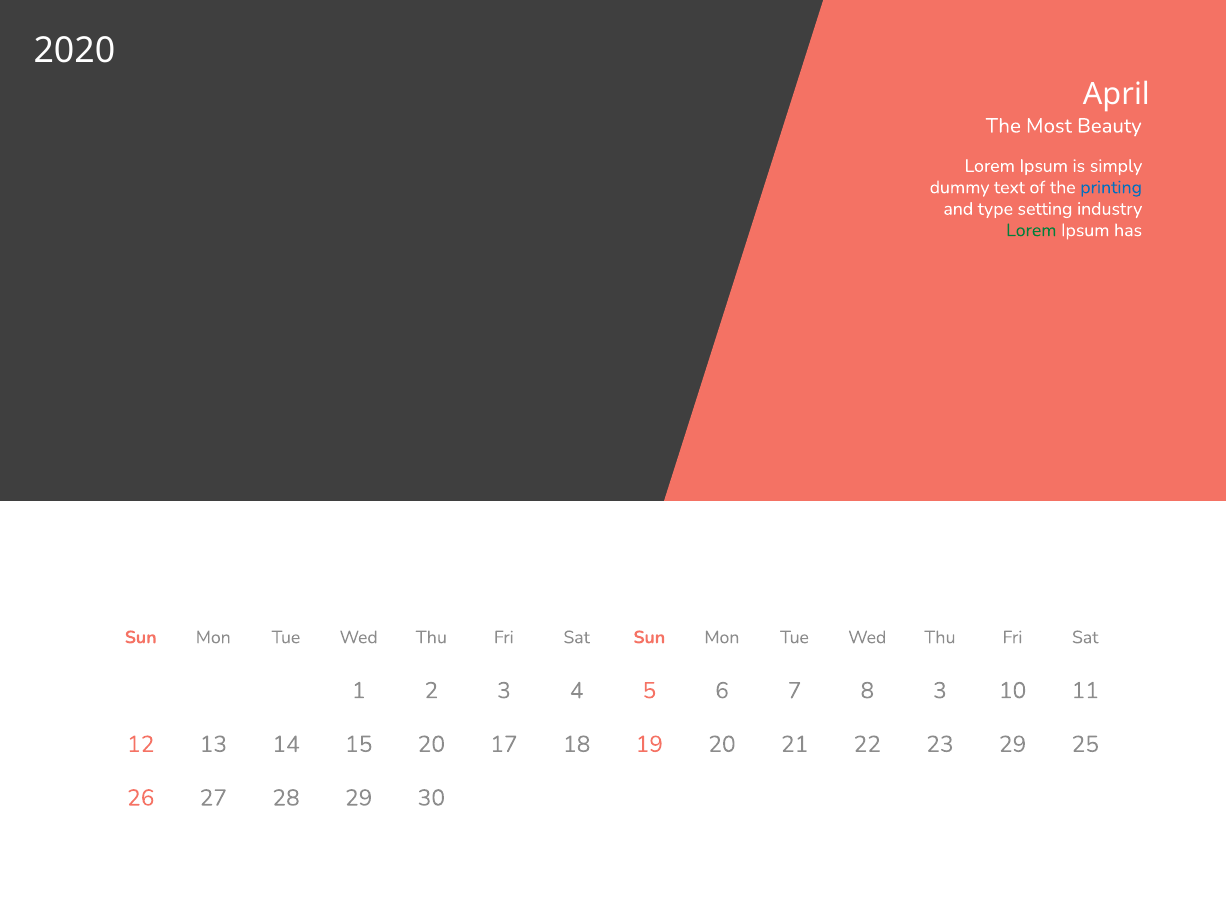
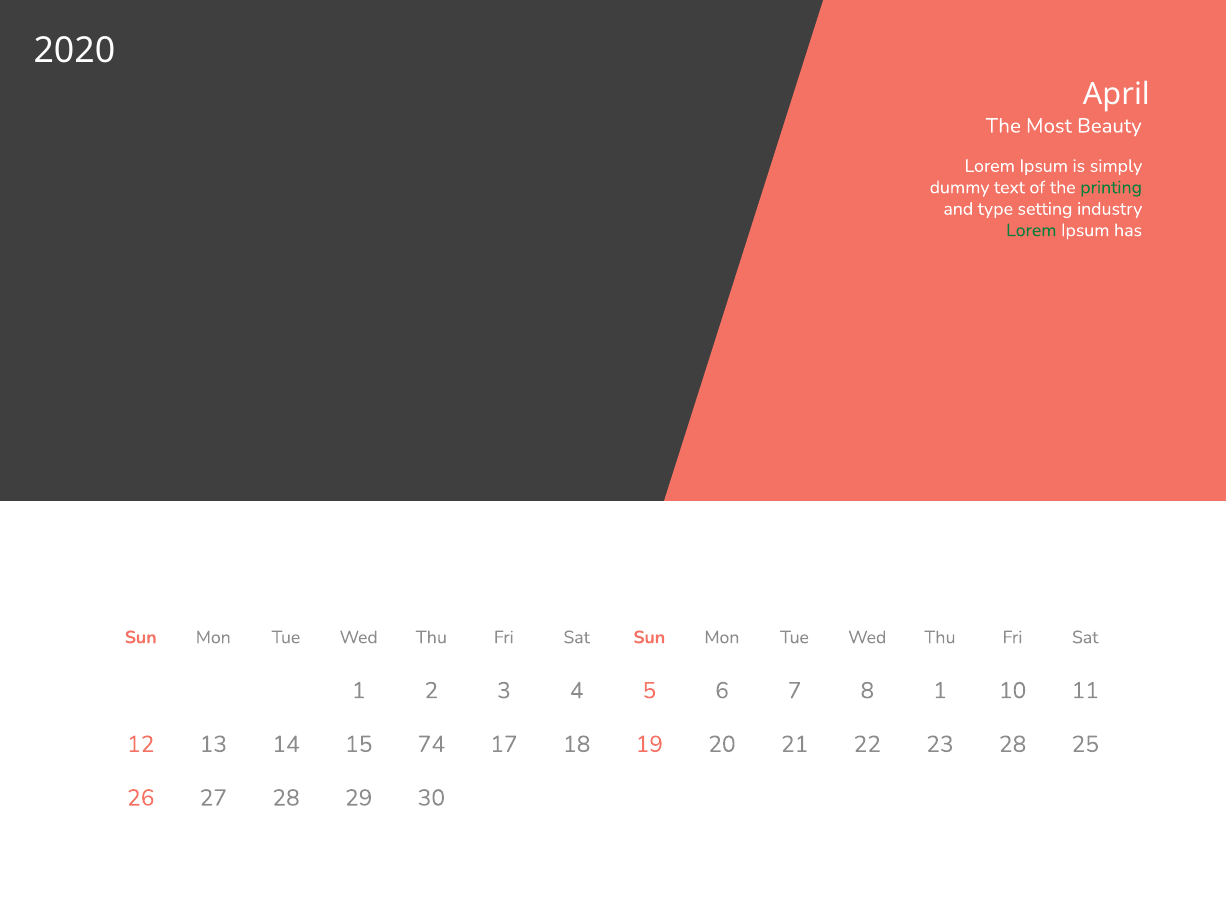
printing colour: blue -> green
8 3: 3 -> 1
15 20: 20 -> 74
23 29: 29 -> 28
